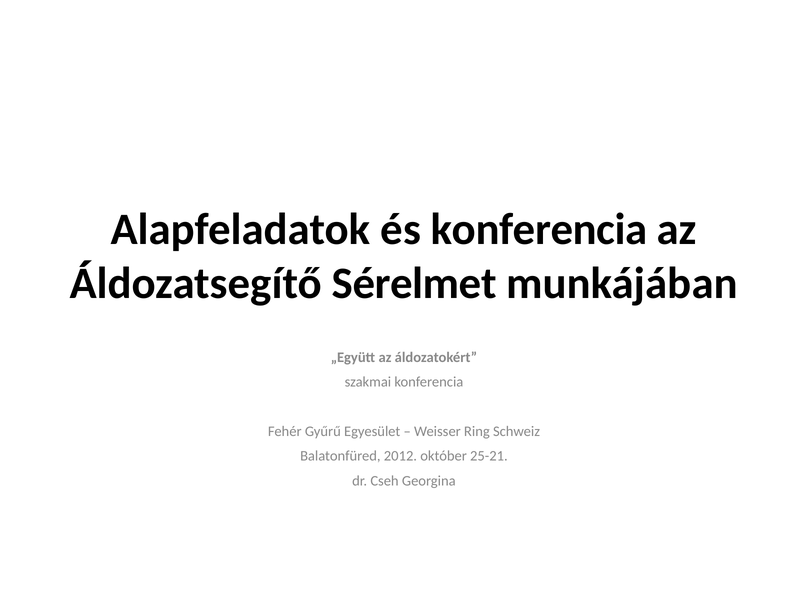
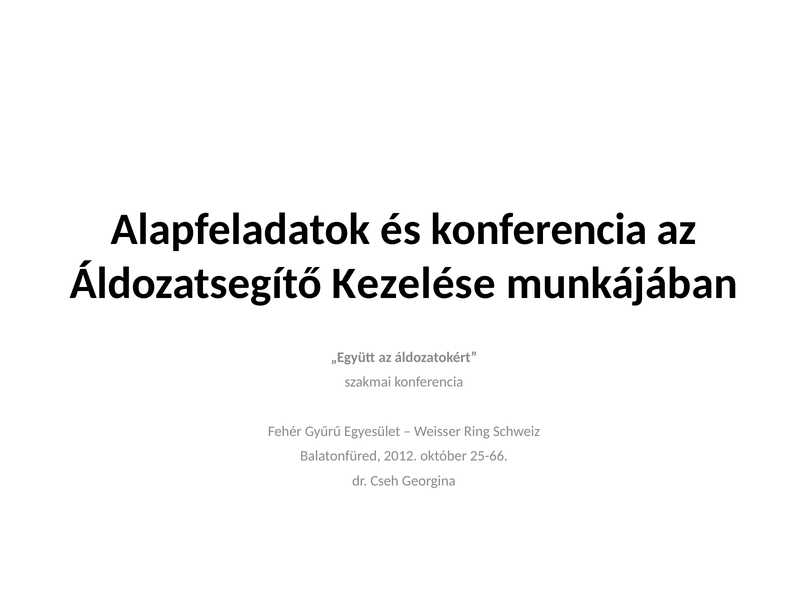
Sérelmet: Sérelmet -> Kezelése
25-21: 25-21 -> 25-66
